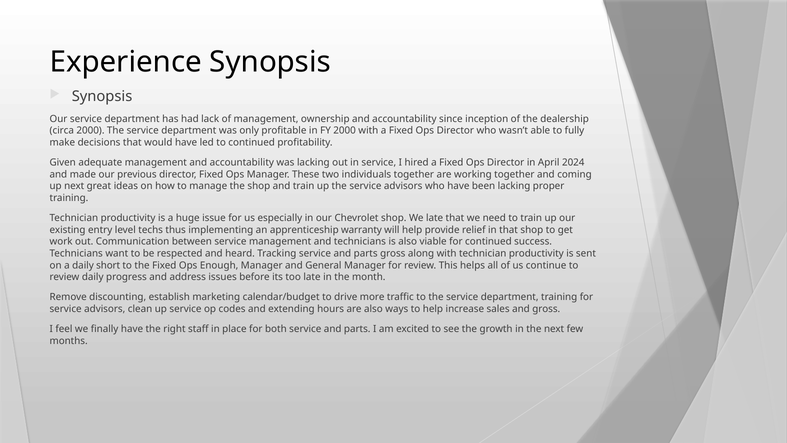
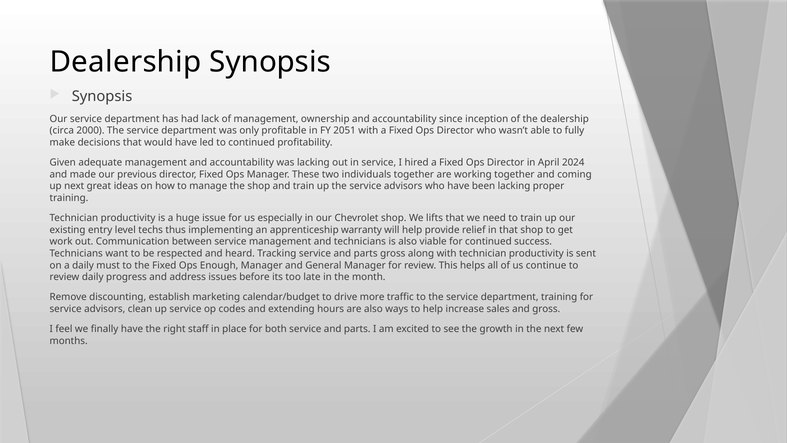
Experience at (126, 62): Experience -> Dealership
FY 2000: 2000 -> 2051
We late: late -> lifts
short: short -> must
